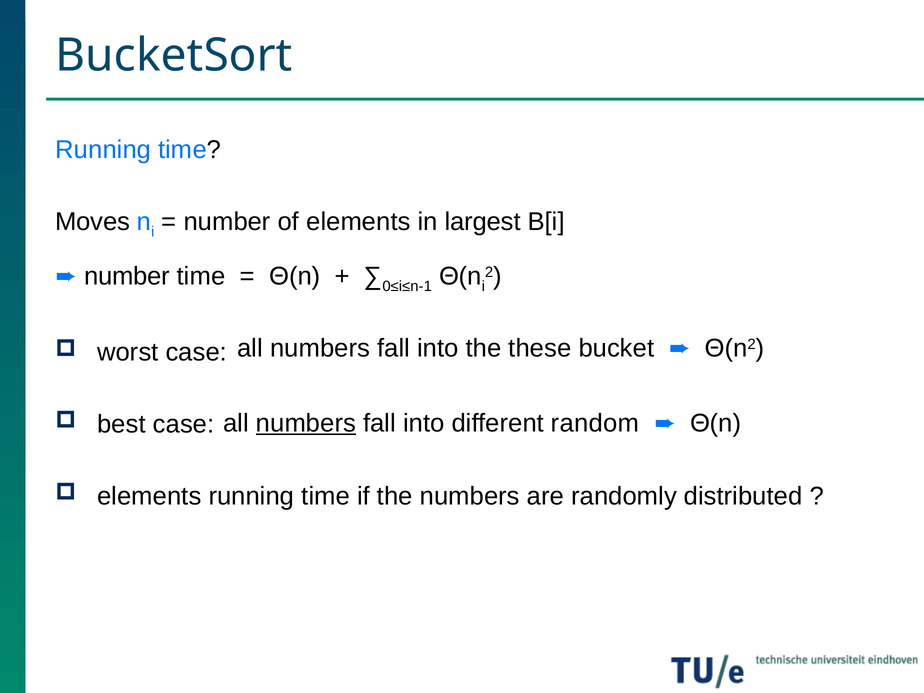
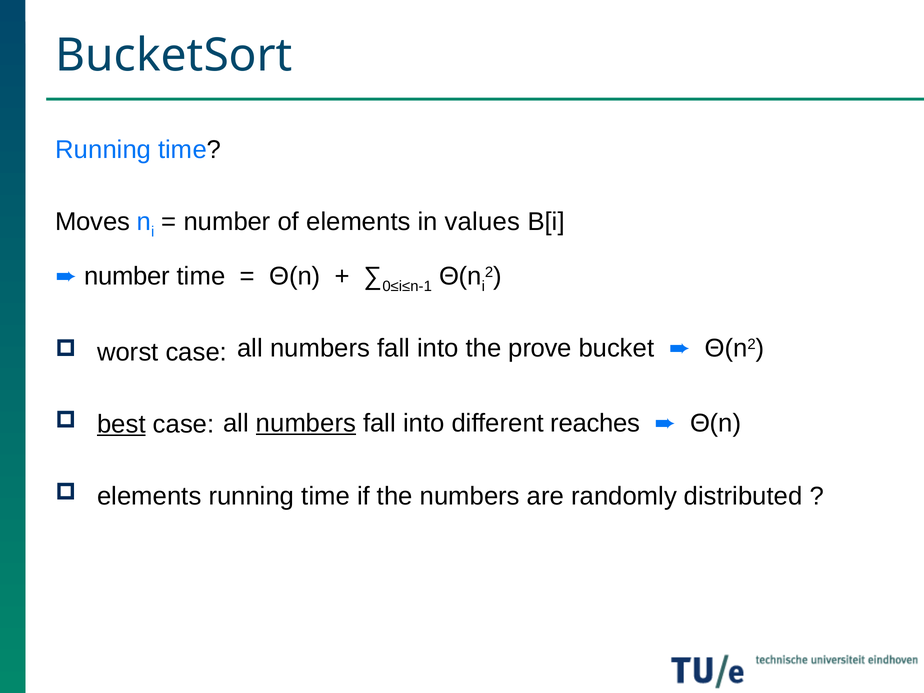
largest: largest -> values
these: these -> prove
random: random -> reaches
best underline: none -> present
